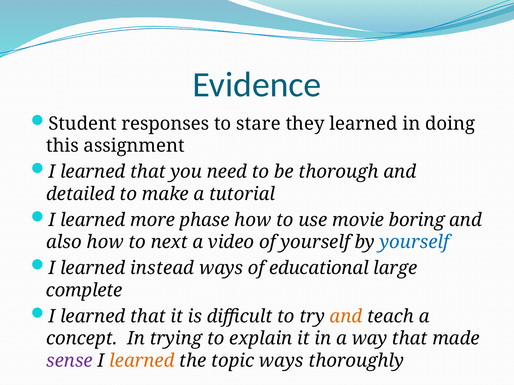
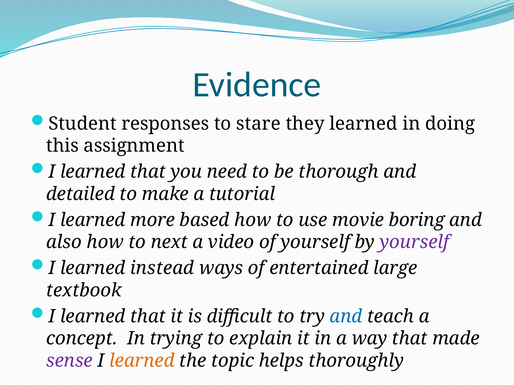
phase: phase -> based
yourself at (414, 242) colour: blue -> purple
educational: educational -> entertained
complete: complete -> textbook
and at (346, 317) colour: orange -> blue
topic ways: ways -> helps
